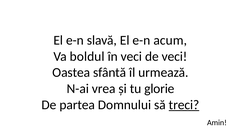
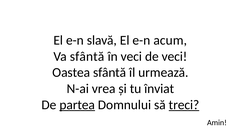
Va boldul: boldul -> sfântă
glorie: glorie -> înviat
partea underline: none -> present
